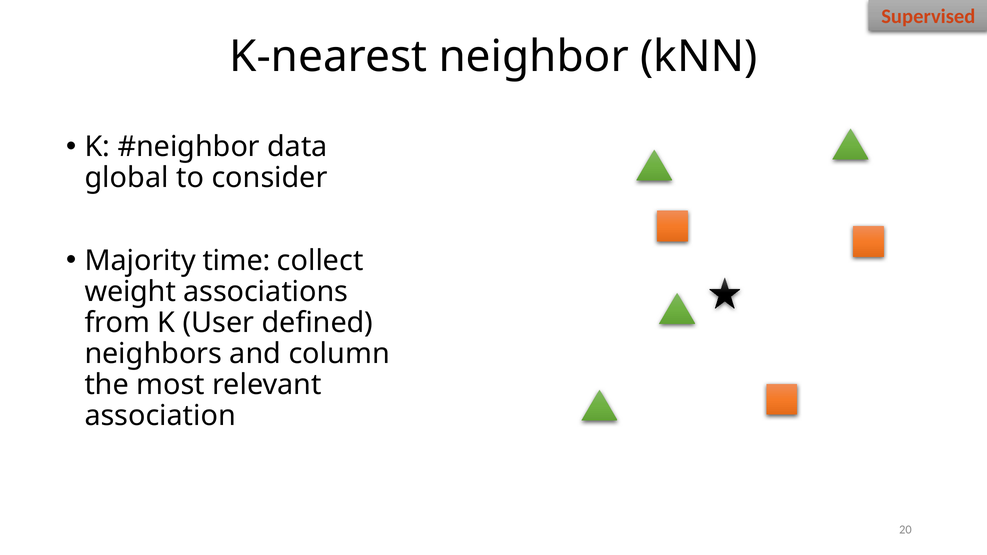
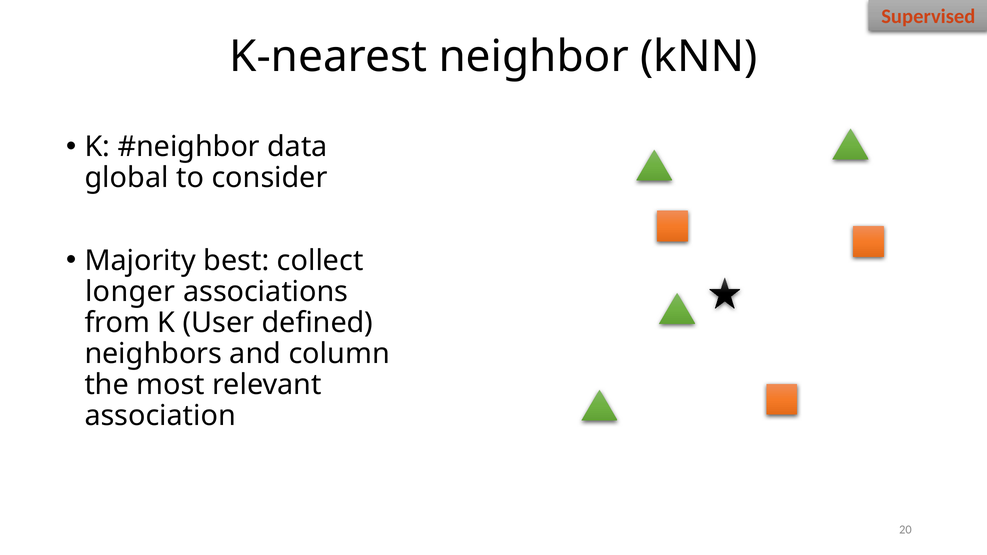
time: time -> best
weight: weight -> longer
